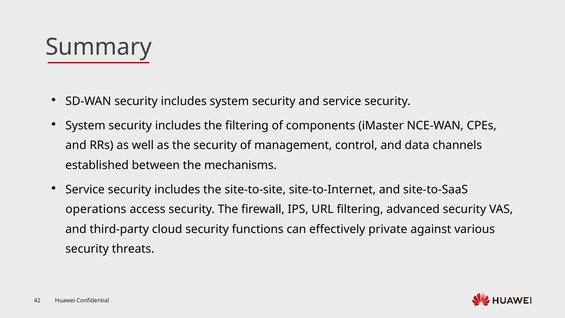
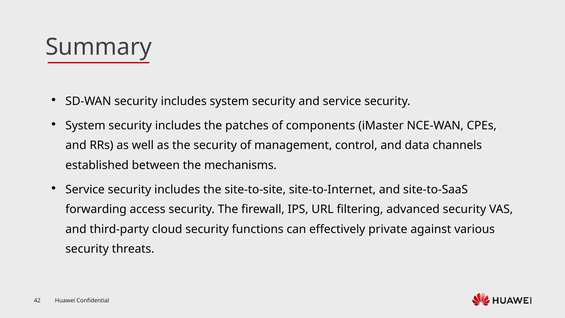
the filtering: filtering -> patches
operations: operations -> forwarding
